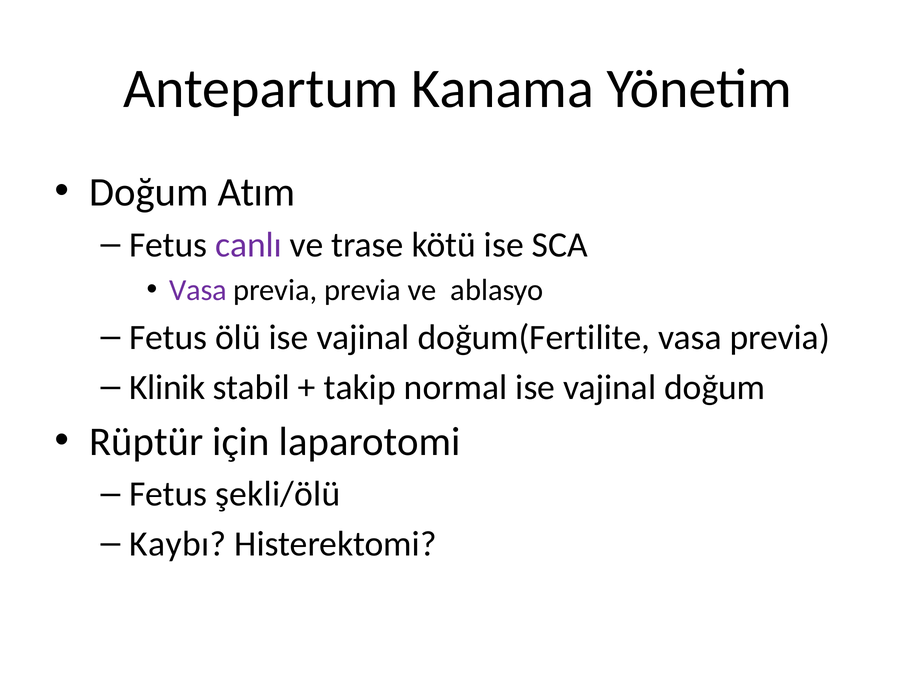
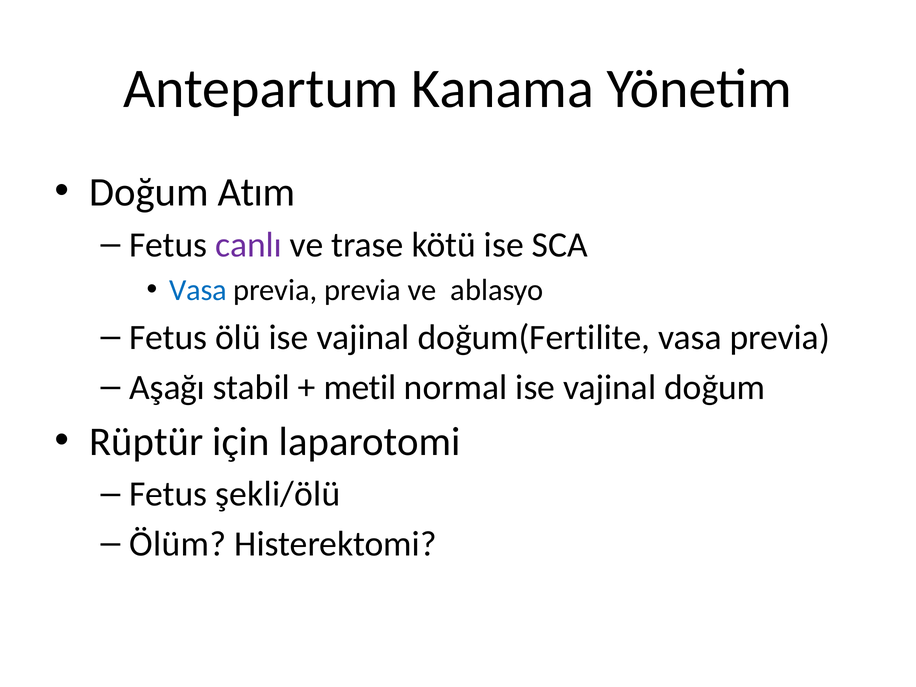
Vasa at (198, 290) colour: purple -> blue
Klinik: Klinik -> Aşağı
takip: takip -> metil
Kaybı: Kaybı -> Ölüm
